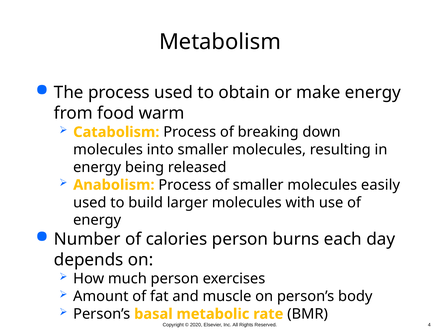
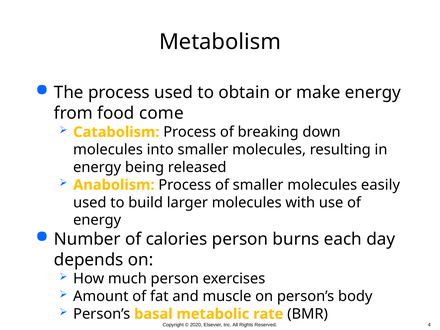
warm: warm -> come
